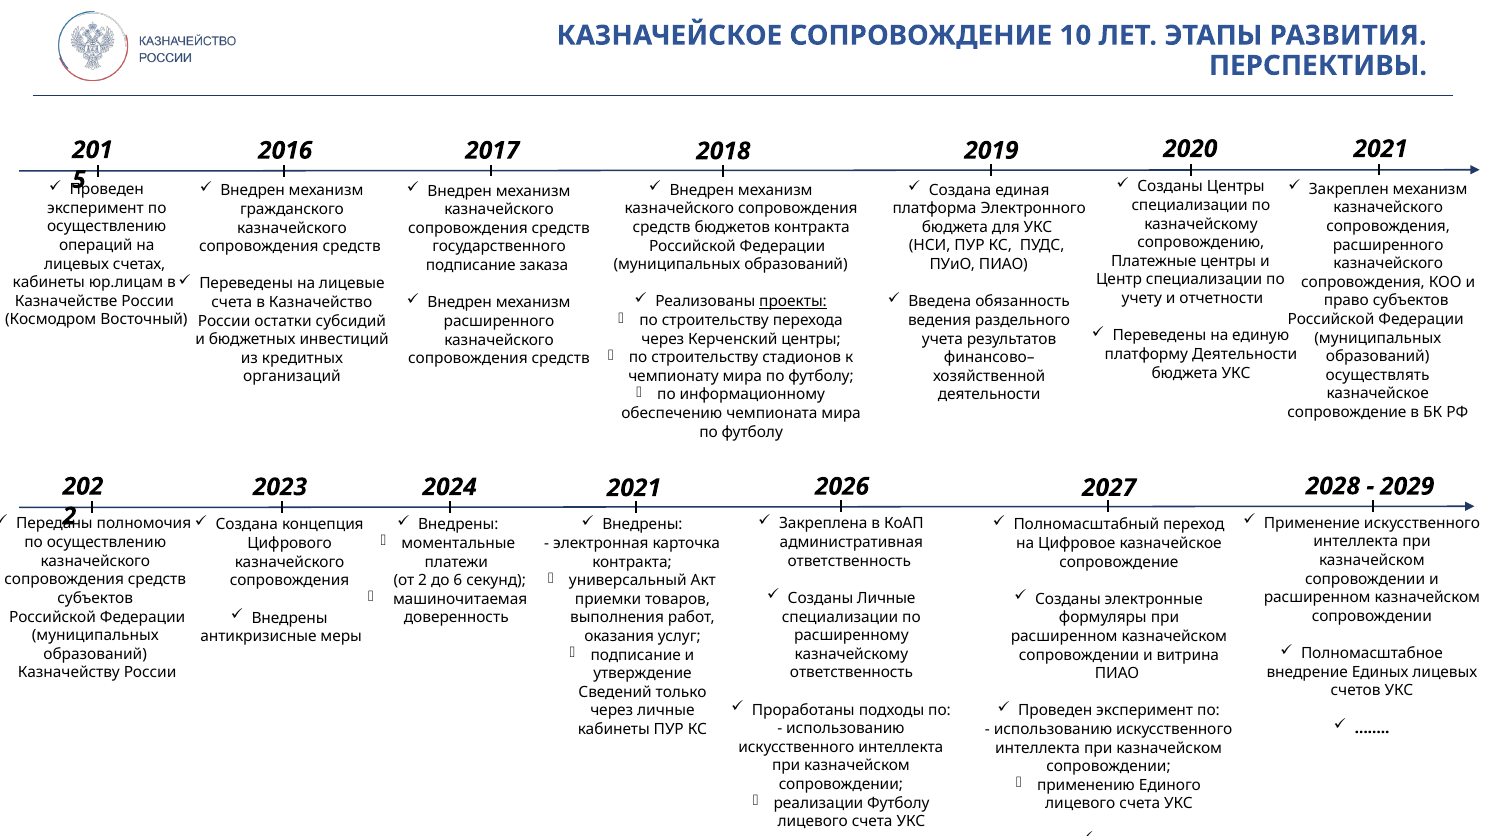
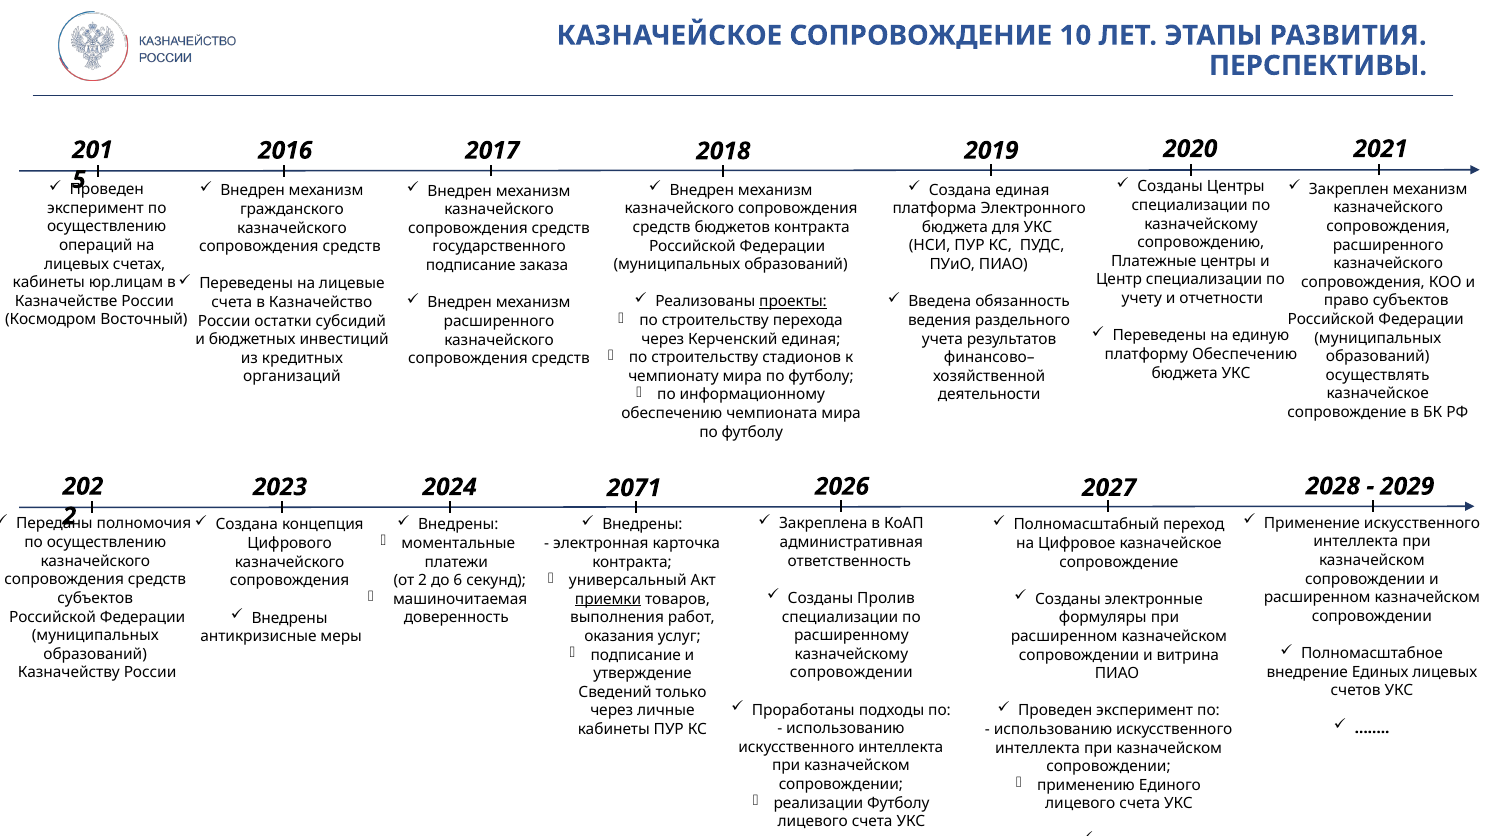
Керченский центры: центры -> единая
платформу Деятельности: Деятельности -> Обеспечению
2023 2021: 2021 -> 2071
Созданы Личные: Личные -> Пролив
приемки underline: none -> present
ответственность at (851, 673): ответственность -> сопровождении
